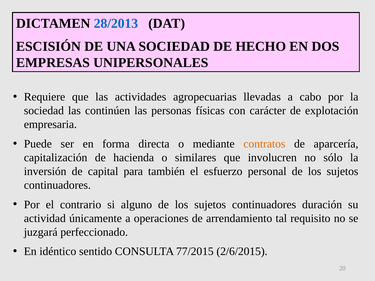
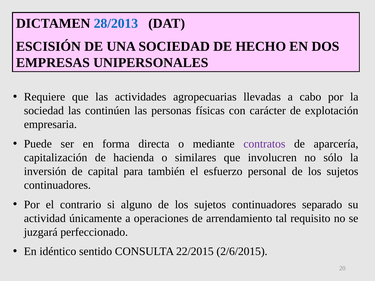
contratos colour: orange -> purple
duración: duración -> separado
77/2015: 77/2015 -> 22/2015
